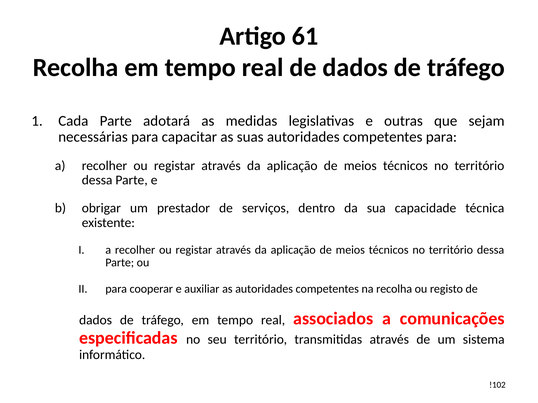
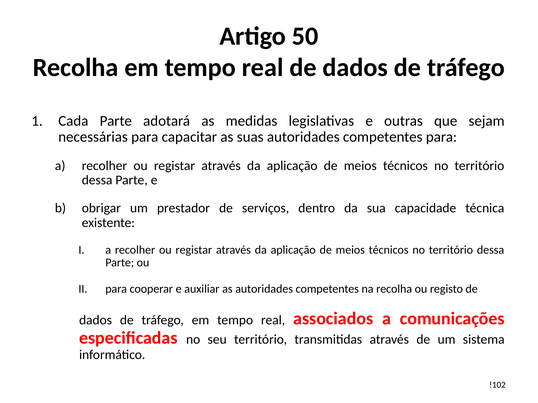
61: 61 -> 50
